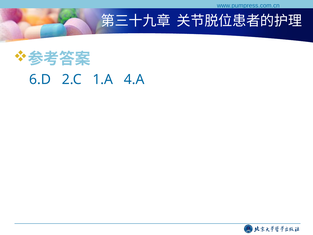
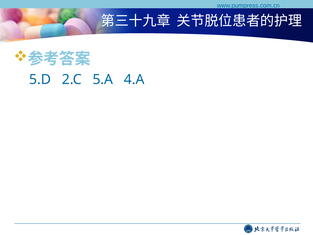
6.D: 6.D -> 5.D
1.A: 1.A -> 5.A
